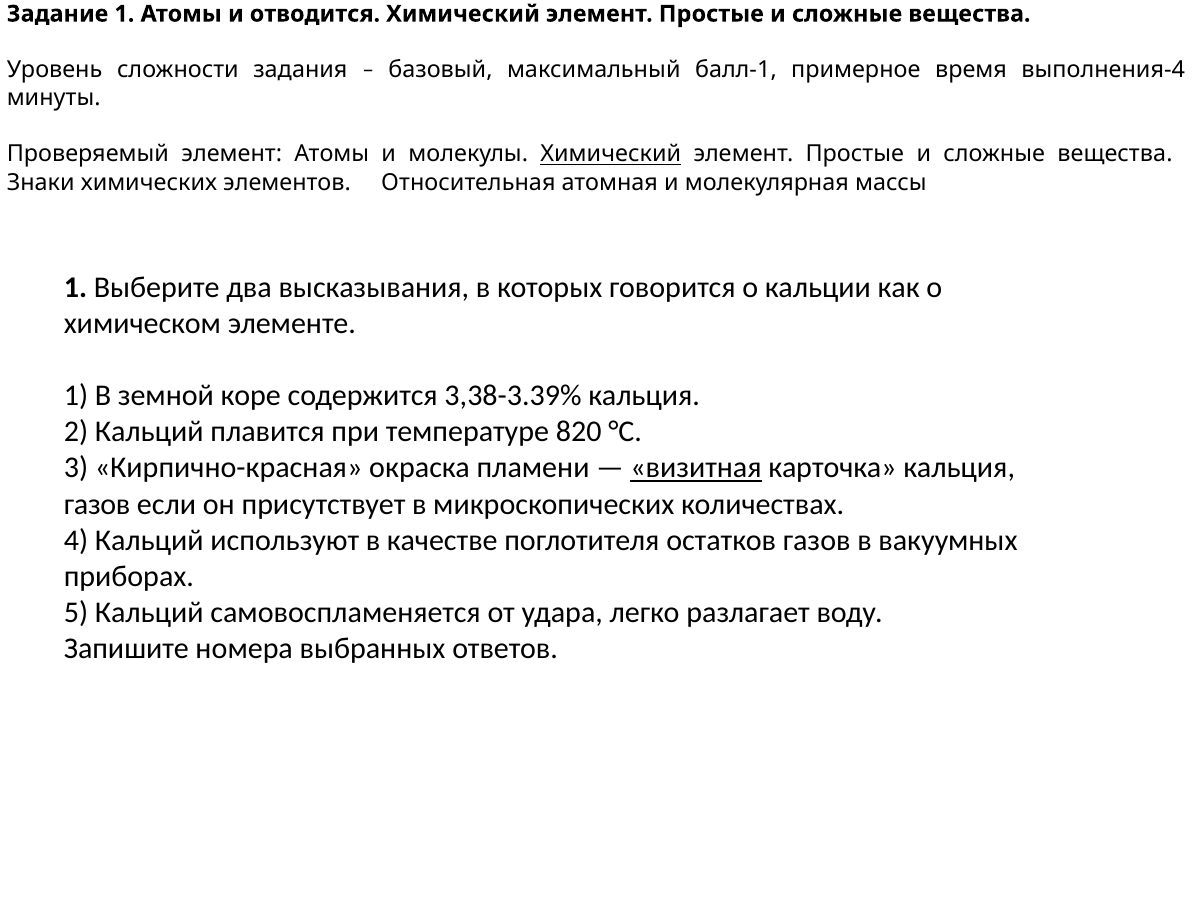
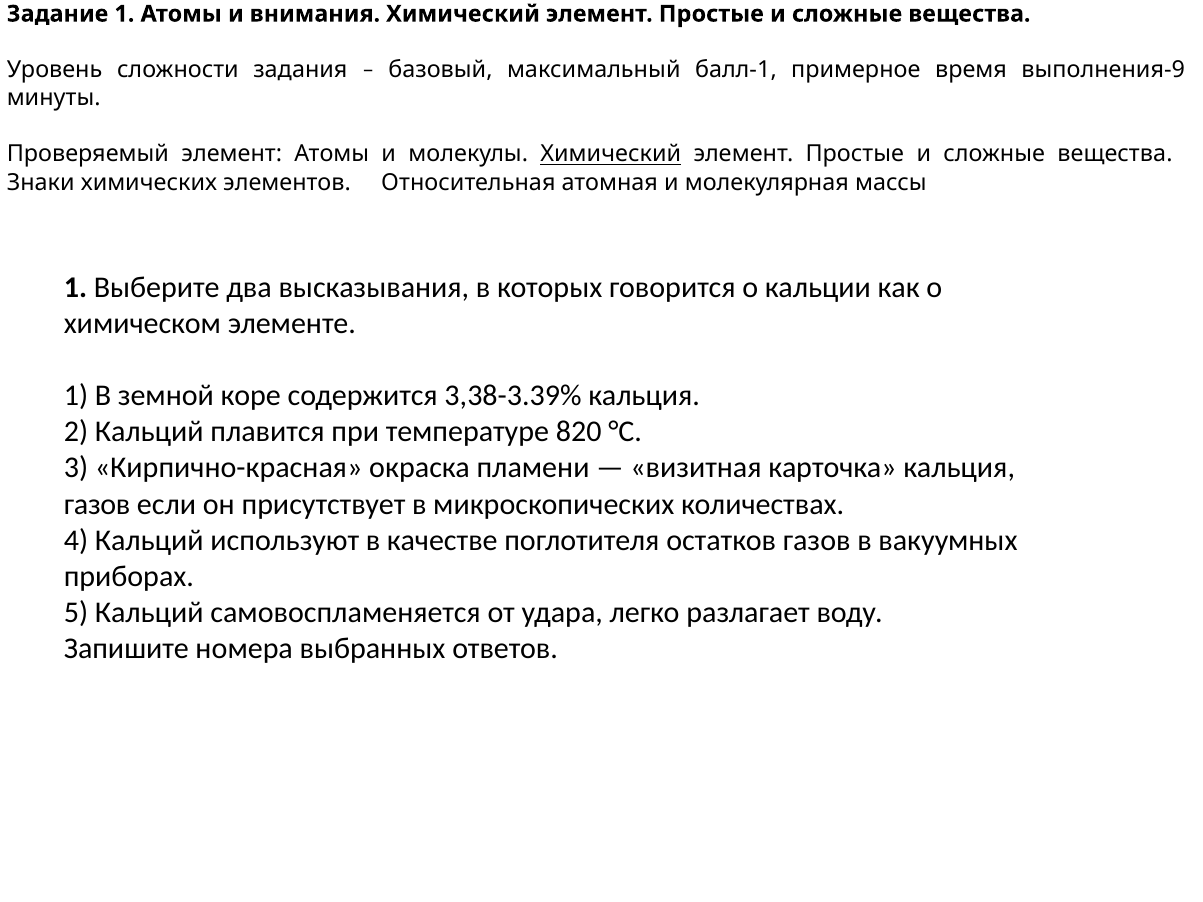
отводится: отводится -> внимания
выполнения-4: выполнения-4 -> выполнения-9
визитная underline: present -> none
